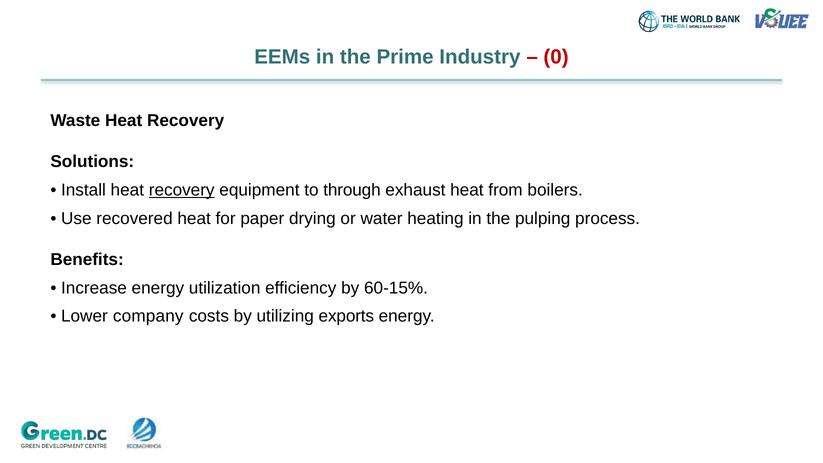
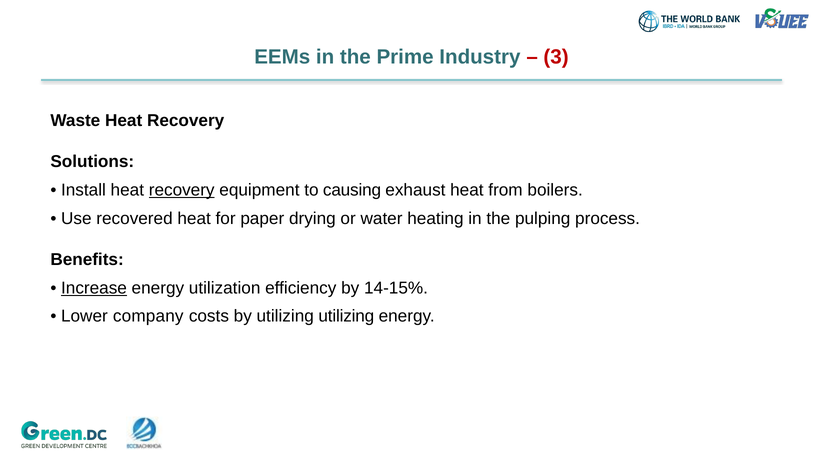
0: 0 -> 3
through: through -> causing
Increase underline: none -> present
60-15%: 60-15% -> 14-15%
utilizing exports: exports -> utilizing
